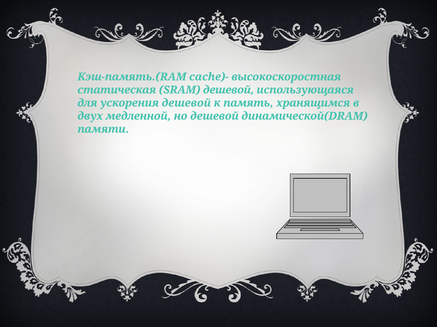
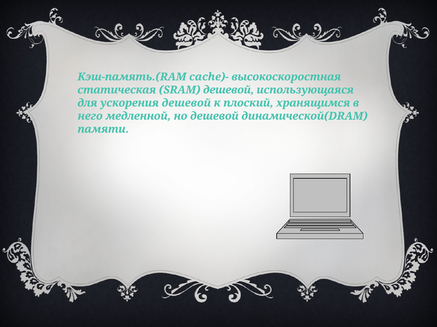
память: память -> плоский
двух: двух -> него
